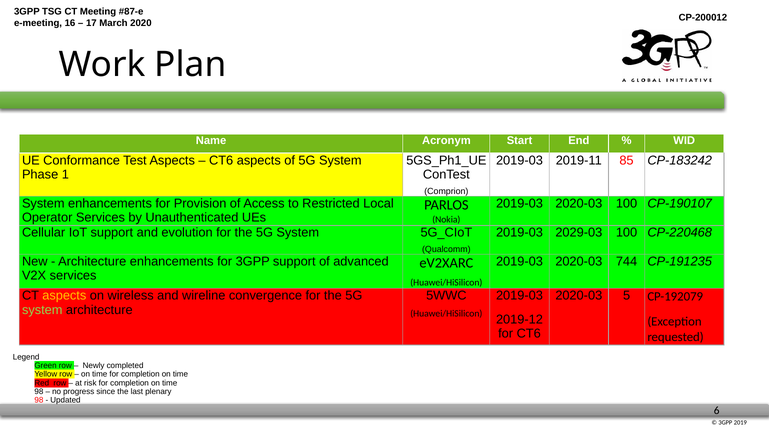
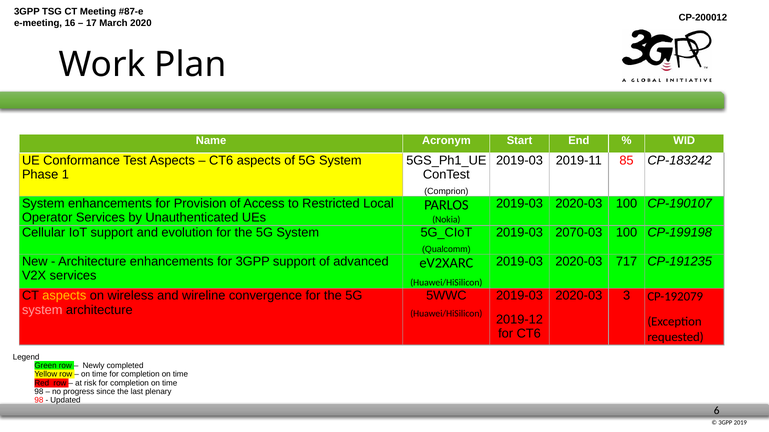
2029-03: 2029-03 -> 2070-03
CP-220468: CP-220468 -> CP-199198
744: 744 -> 717
5: 5 -> 3
system at (42, 310) colour: light green -> pink
